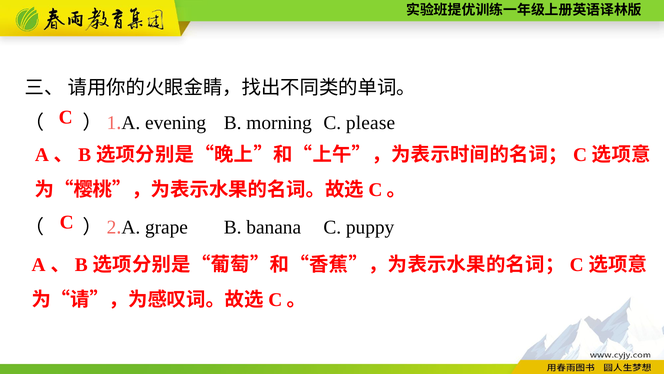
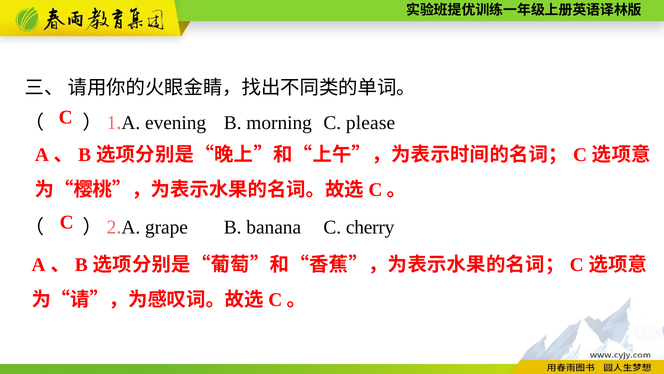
puppy: puppy -> cherry
